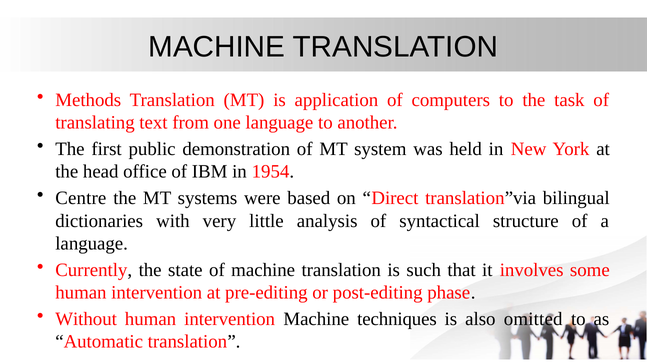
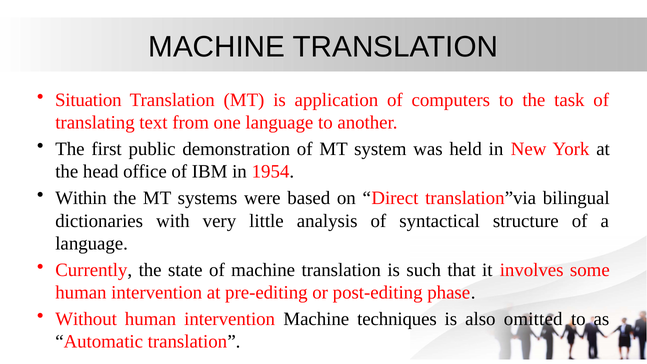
Methods: Methods -> Situation
Centre: Centre -> Within
